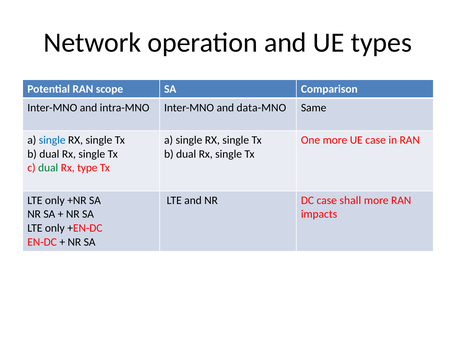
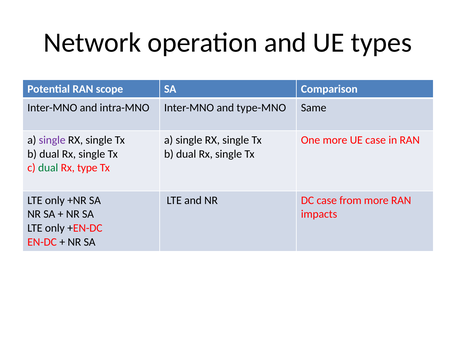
data-MNO: data-MNO -> type-MNO
single at (52, 140) colour: blue -> purple
shall: shall -> from
